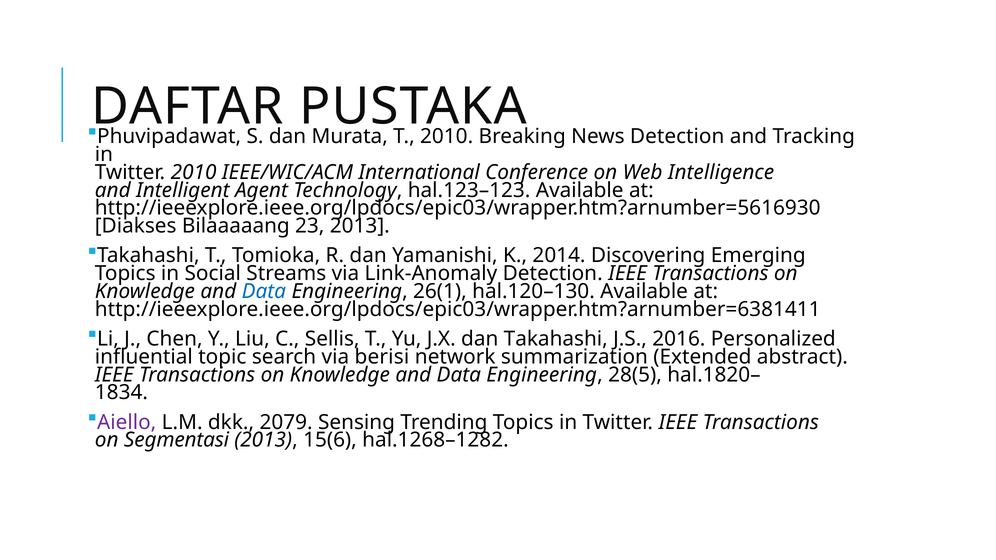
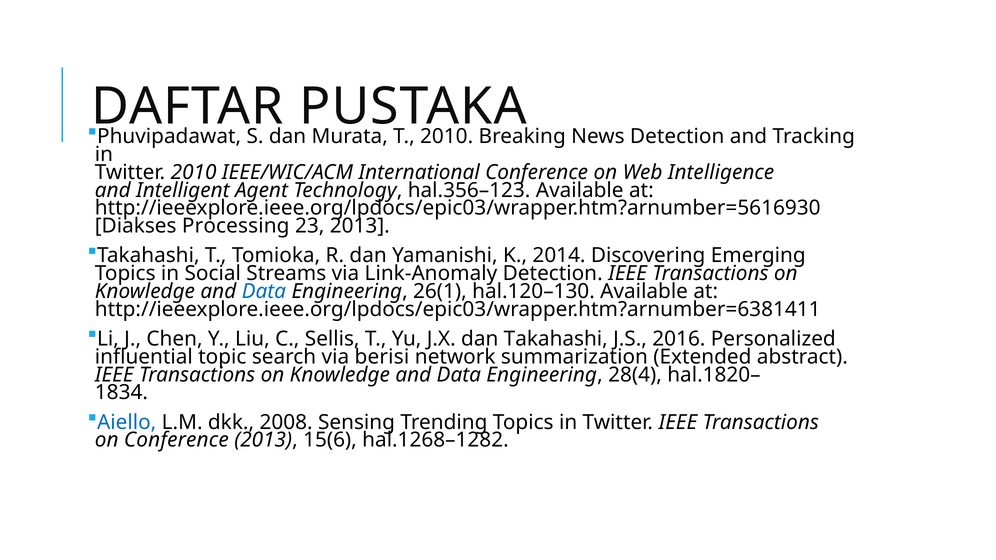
hal.123–123: hal.123–123 -> hal.356–123
Bilaaaaang: Bilaaaaang -> Processing
28(5: 28(5 -> 28(4
Aiello colour: purple -> blue
2079: 2079 -> 2008
on Segmentasi: Segmentasi -> Conference
